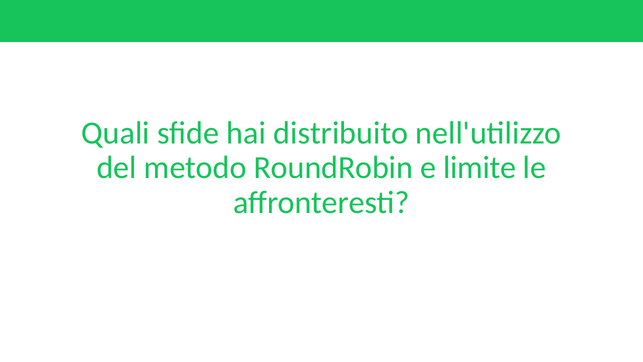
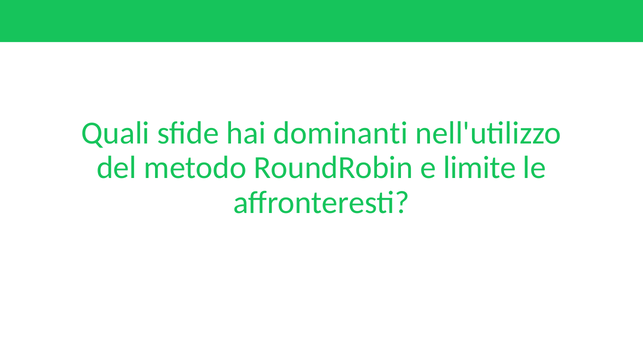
distribuito: distribuito -> dominanti
